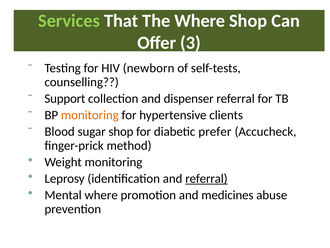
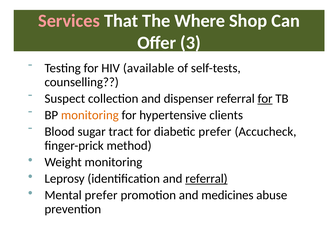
Services colour: light green -> pink
newborn: newborn -> available
Support: Support -> Suspect
for at (265, 98) underline: none -> present
sugar shop: shop -> tract
Mental where: where -> prefer
